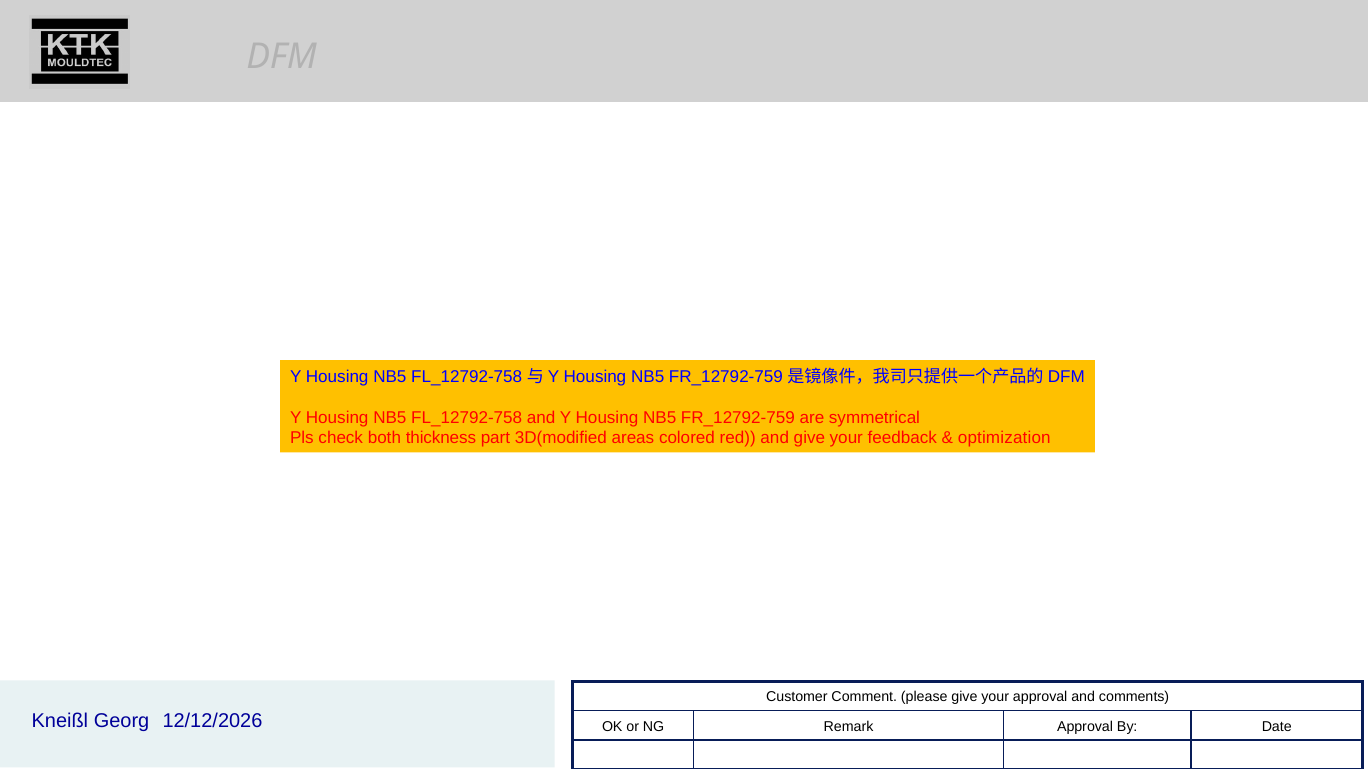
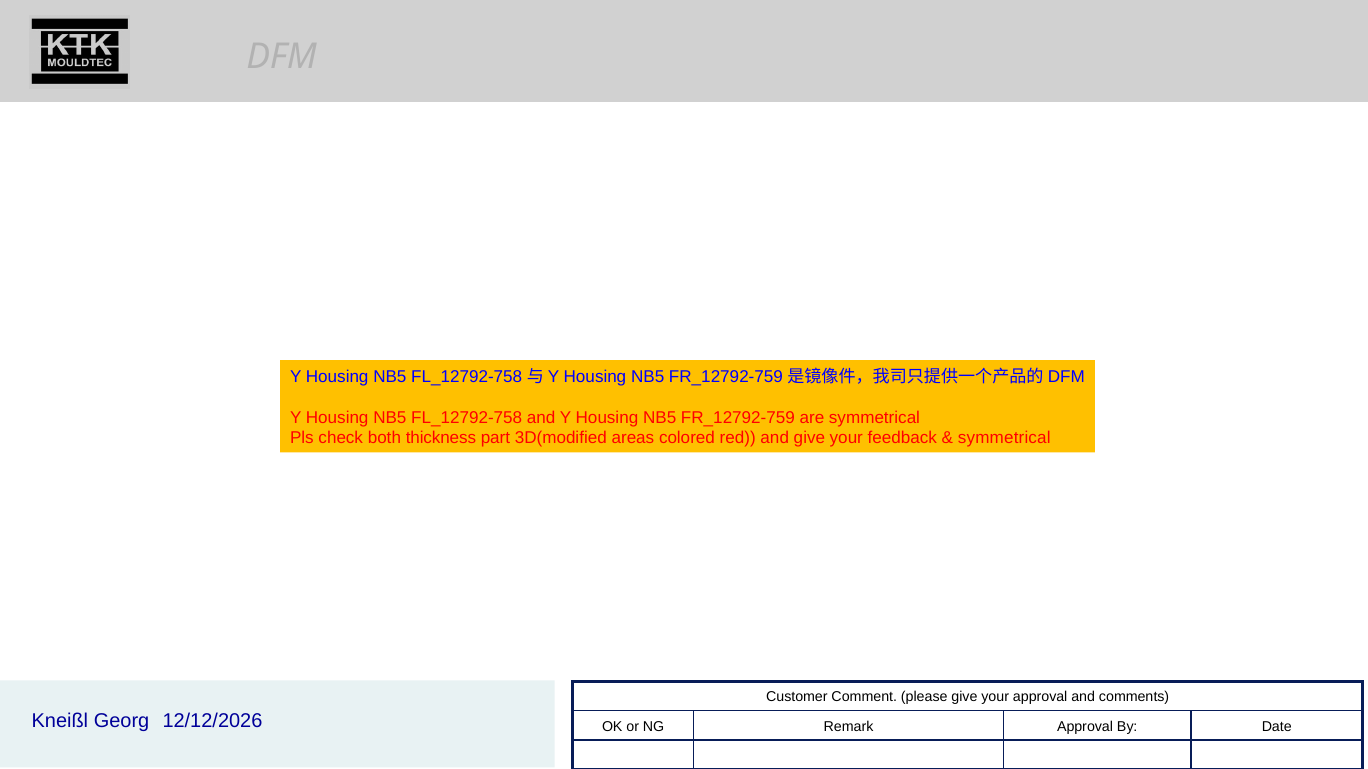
optimization at (1004, 439): optimization -> symmetrical
